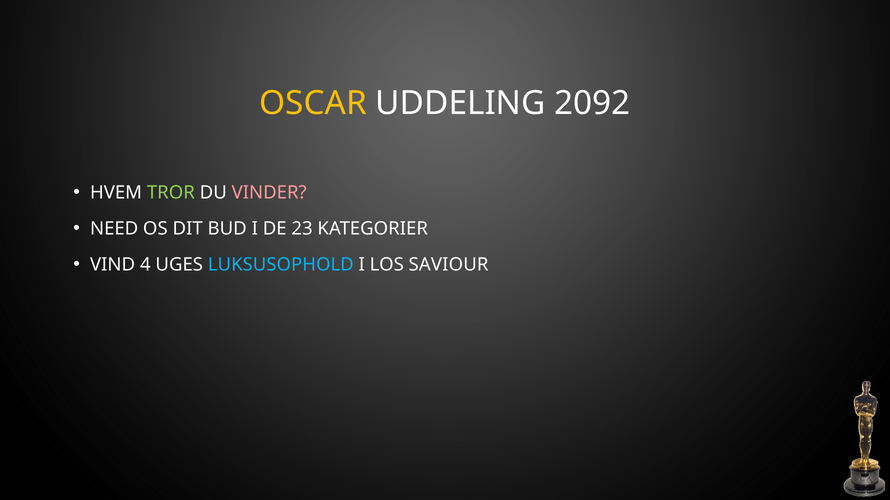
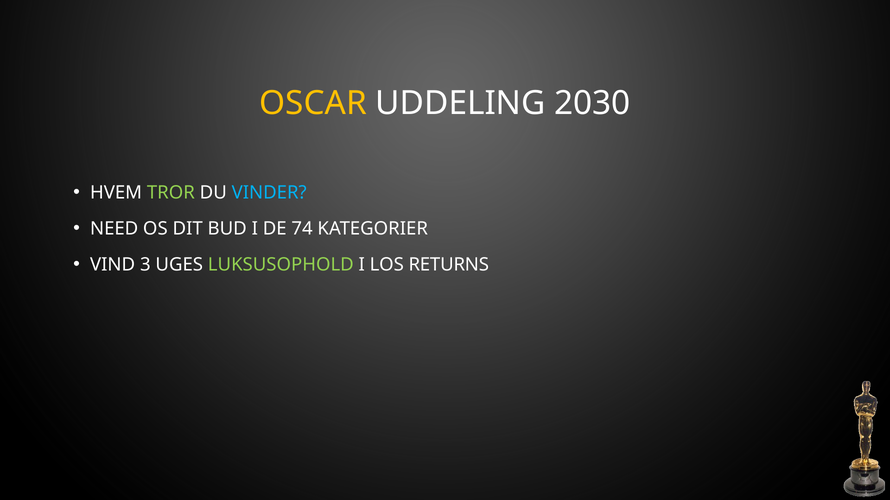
2092: 2092 -> 2030
VINDER colour: pink -> light blue
23: 23 -> 74
4: 4 -> 3
LUKSUSOPHOLD colour: light blue -> light green
SAVIOUR: SAVIOUR -> RETURNS
